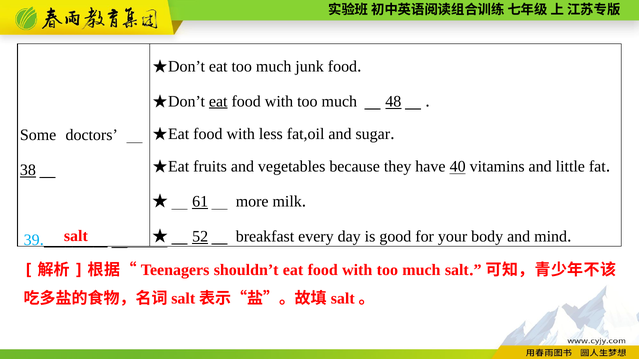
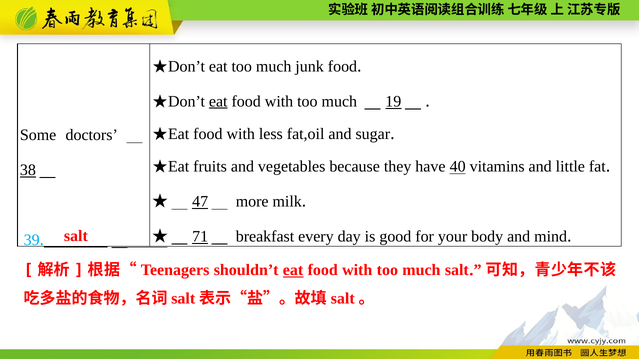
48: 48 -> 19
61: 61 -> 47
52: 52 -> 71
eat at (293, 270) underline: none -> present
